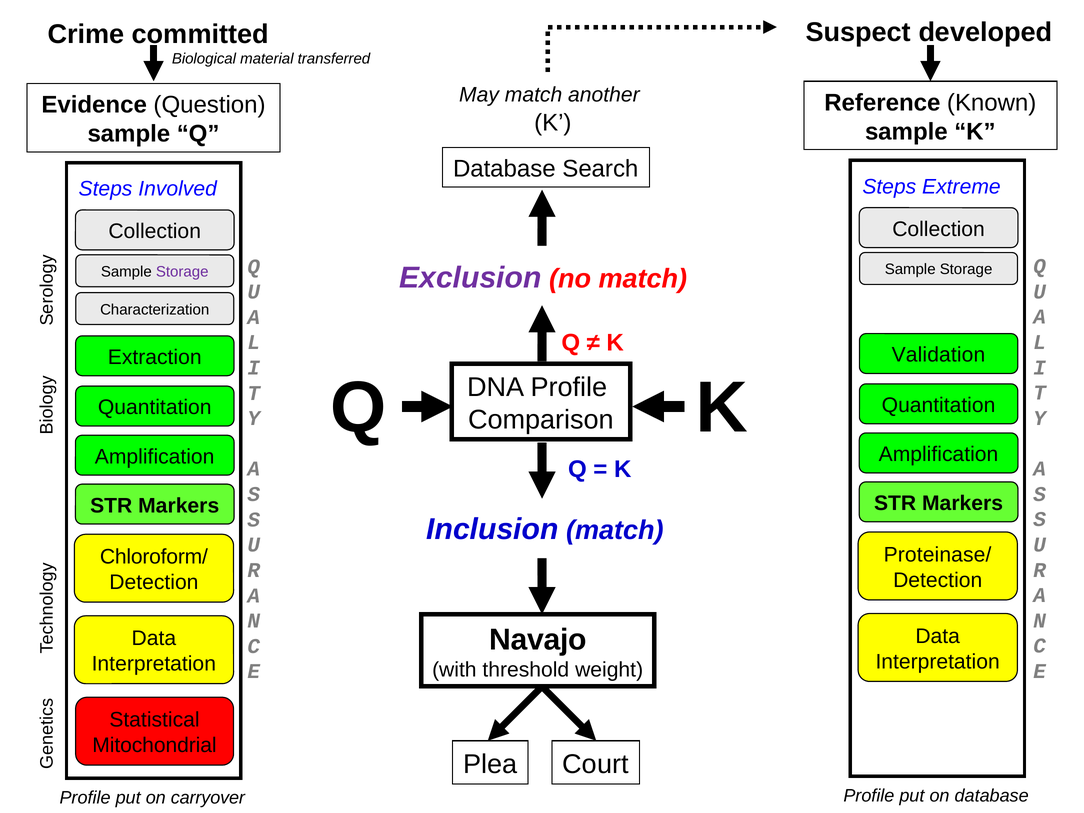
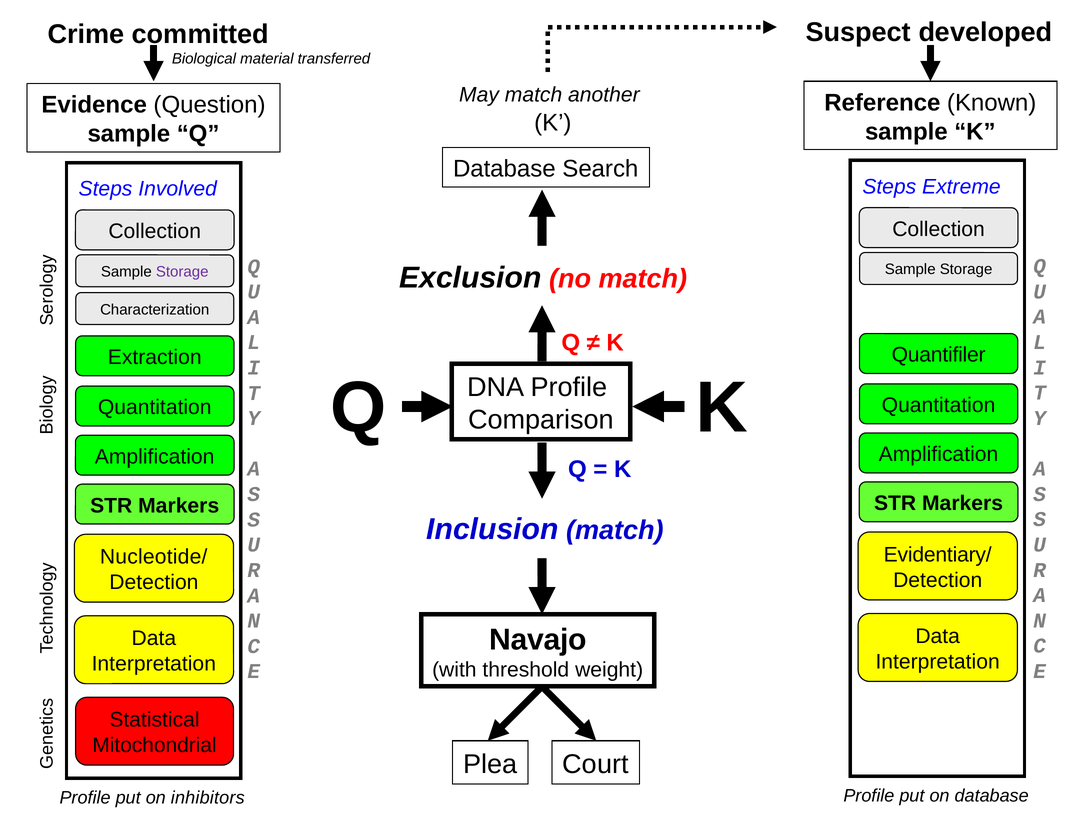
Exclusion colour: purple -> black
Validation: Validation -> Quantifiler
Proteinase/: Proteinase/ -> Evidentiary/
Chloroform/: Chloroform/ -> Nucleotide/
carryover: carryover -> inhibitors
